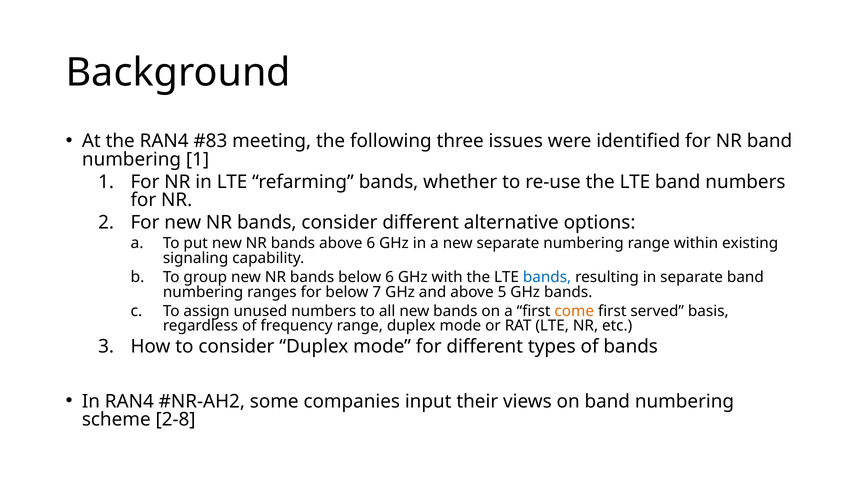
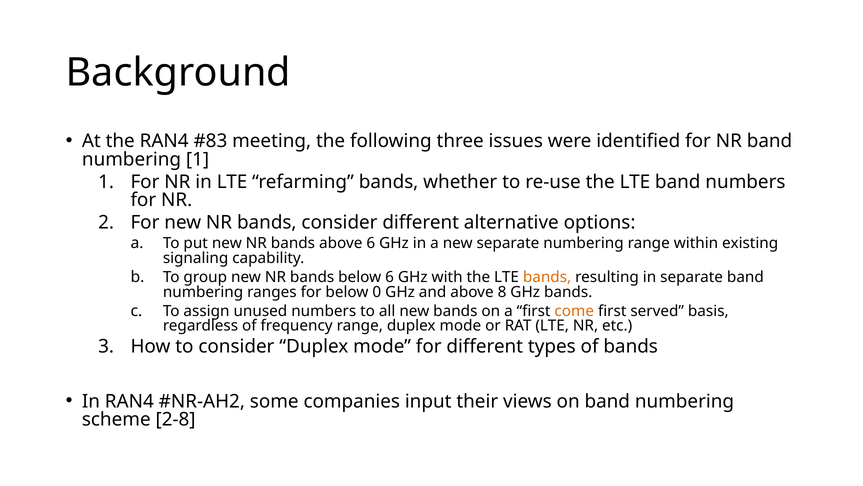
bands at (547, 277) colour: blue -> orange
7: 7 -> 0
5: 5 -> 8
